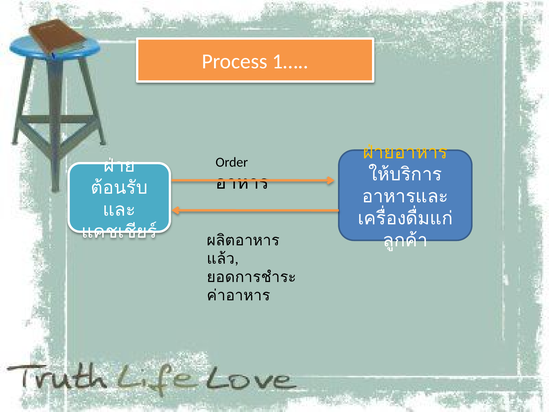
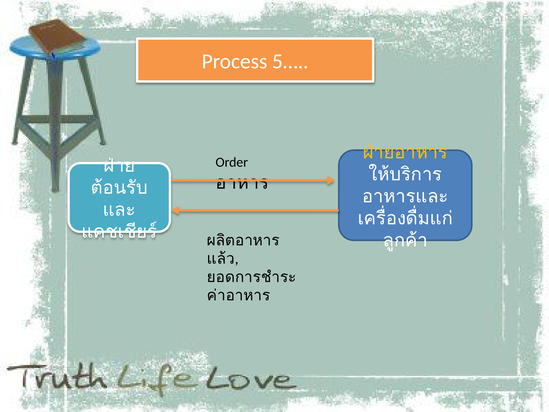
1…: 1… -> 5…
